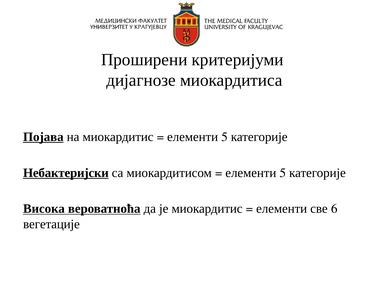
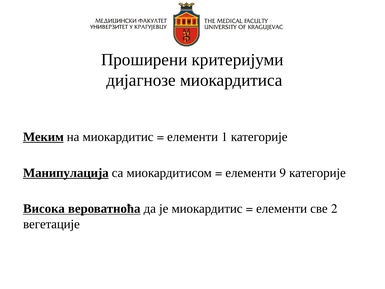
Појава: Појава -> Меким
5 at (225, 137): 5 -> 1
Небактеријски: Небактеријски -> Манипулација
5 at (283, 173): 5 -> 9
6: 6 -> 2
